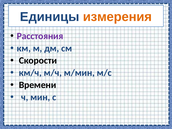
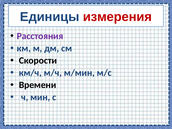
измерения colour: orange -> red
